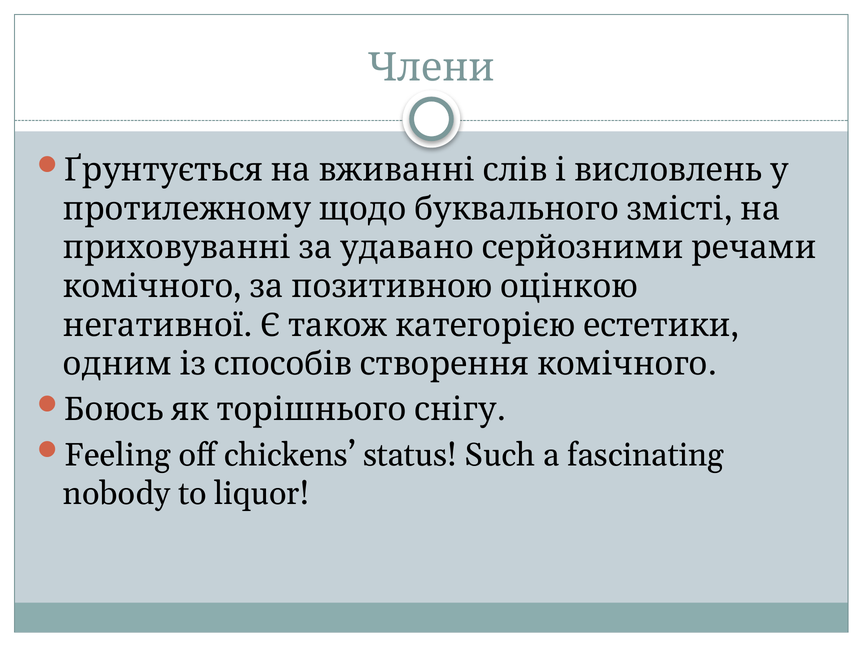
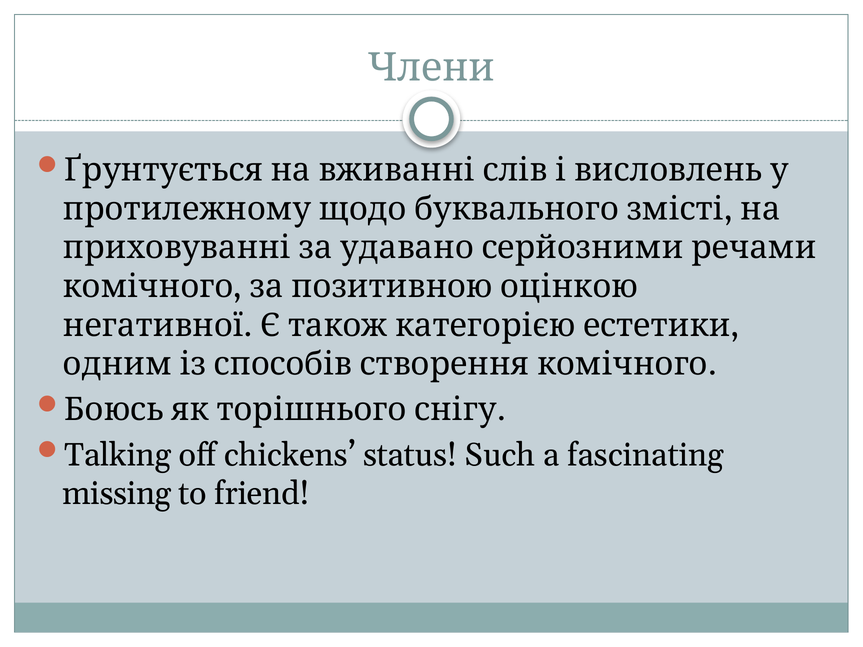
Feeling: Feeling -> Talking
nobody: nobody -> missing
liquor: liquor -> friend
